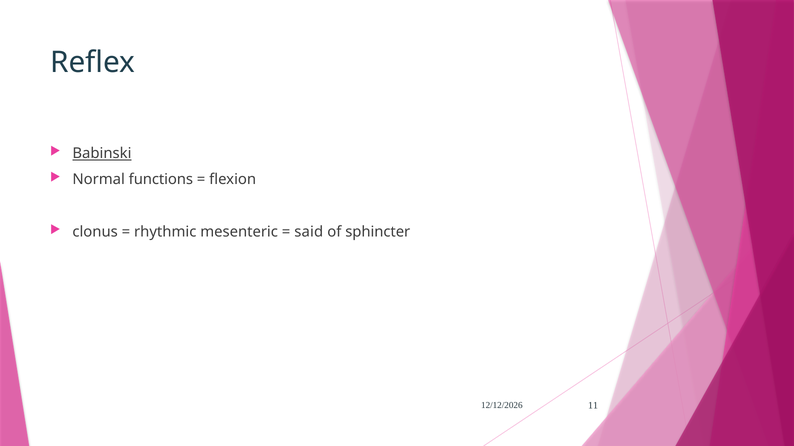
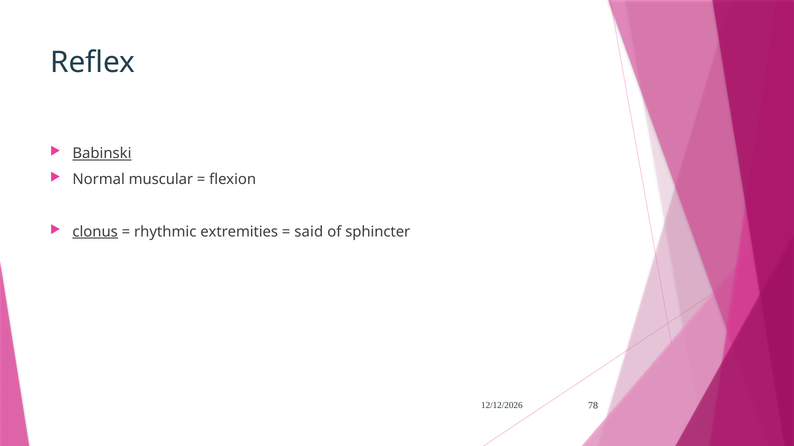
functions: functions -> muscular
clonus underline: none -> present
mesenteric: mesenteric -> extremities
11: 11 -> 78
